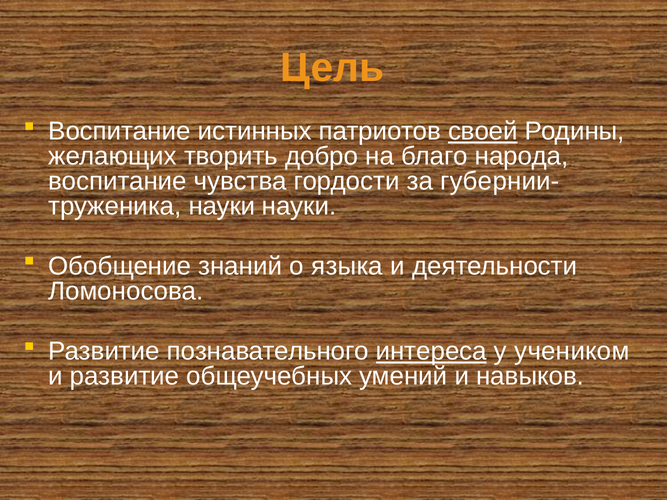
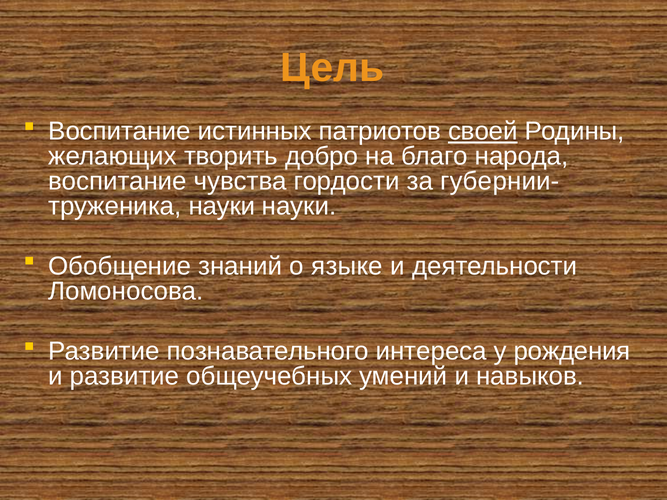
языка: языка -> языке
интереса underline: present -> none
учеником: учеником -> рождения
